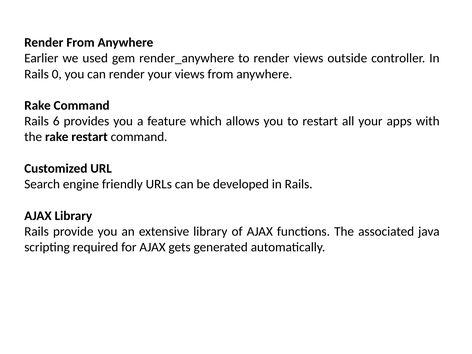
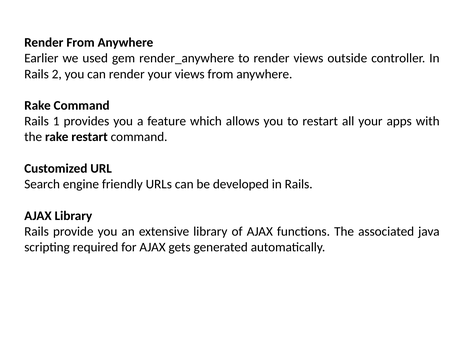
0: 0 -> 2
6: 6 -> 1
